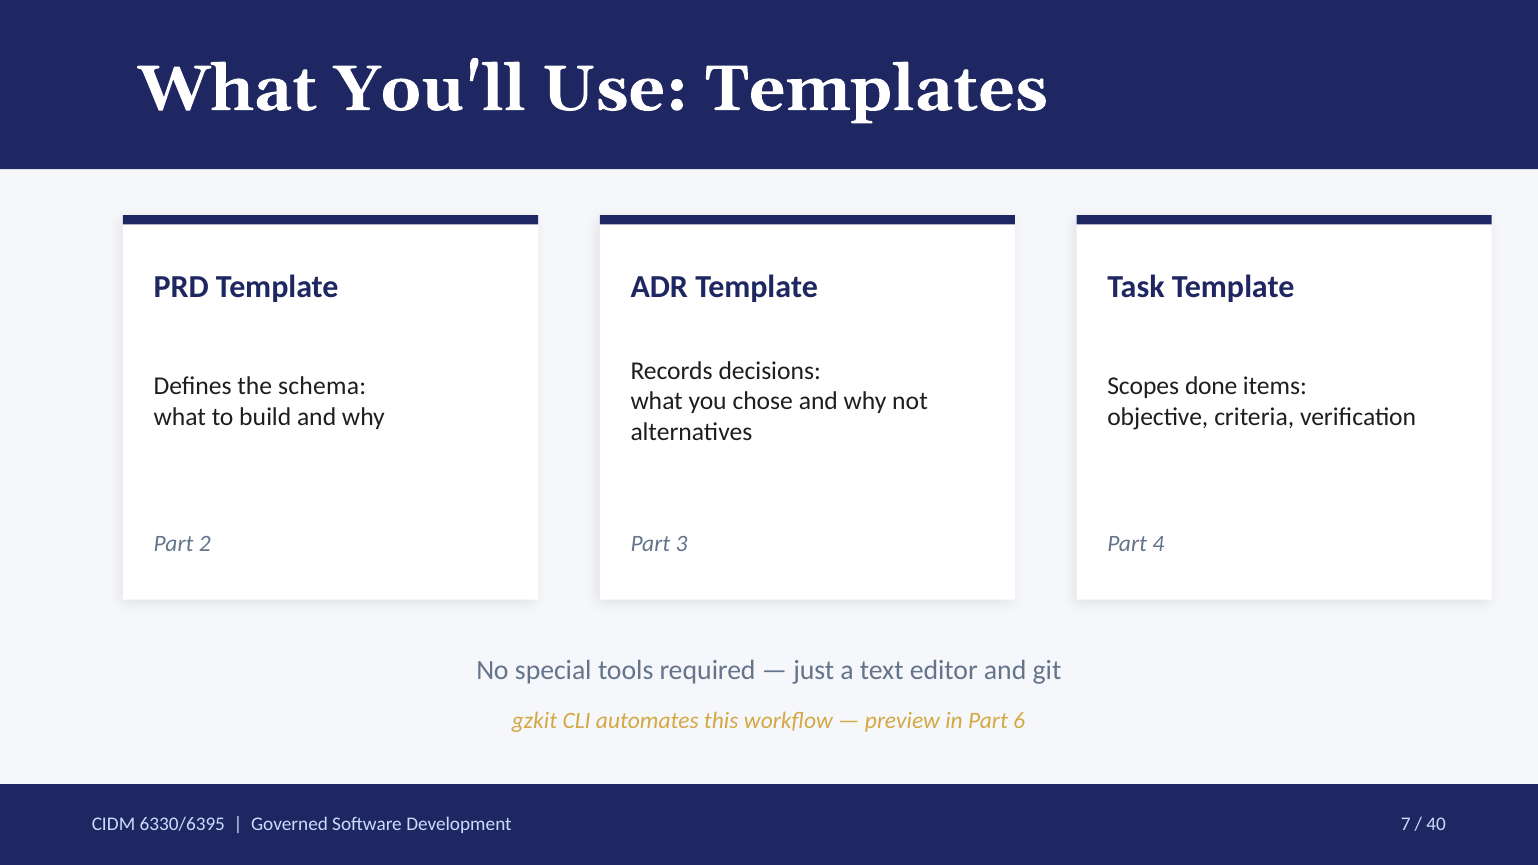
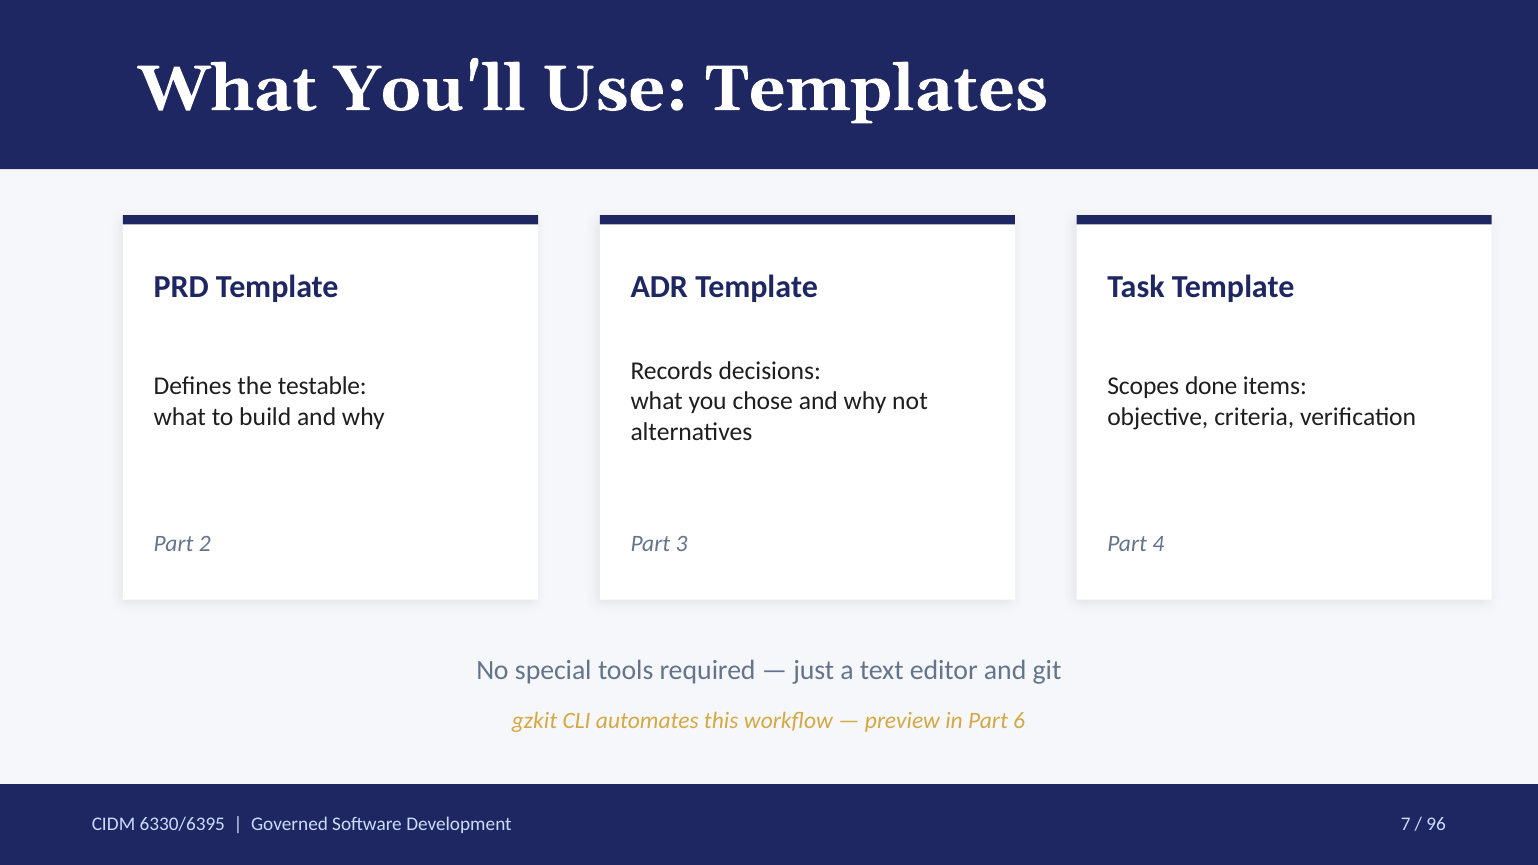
schema: schema -> testable
40: 40 -> 96
